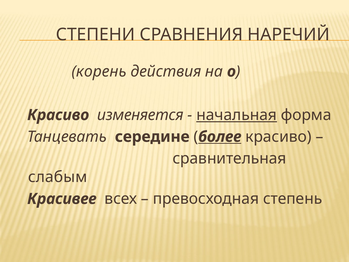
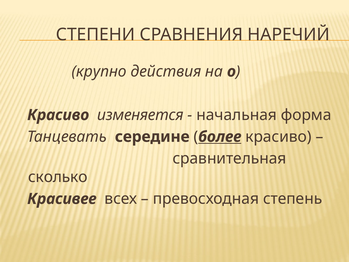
корень: корень -> крупно
начальная underline: present -> none
слабым: слабым -> сколько
